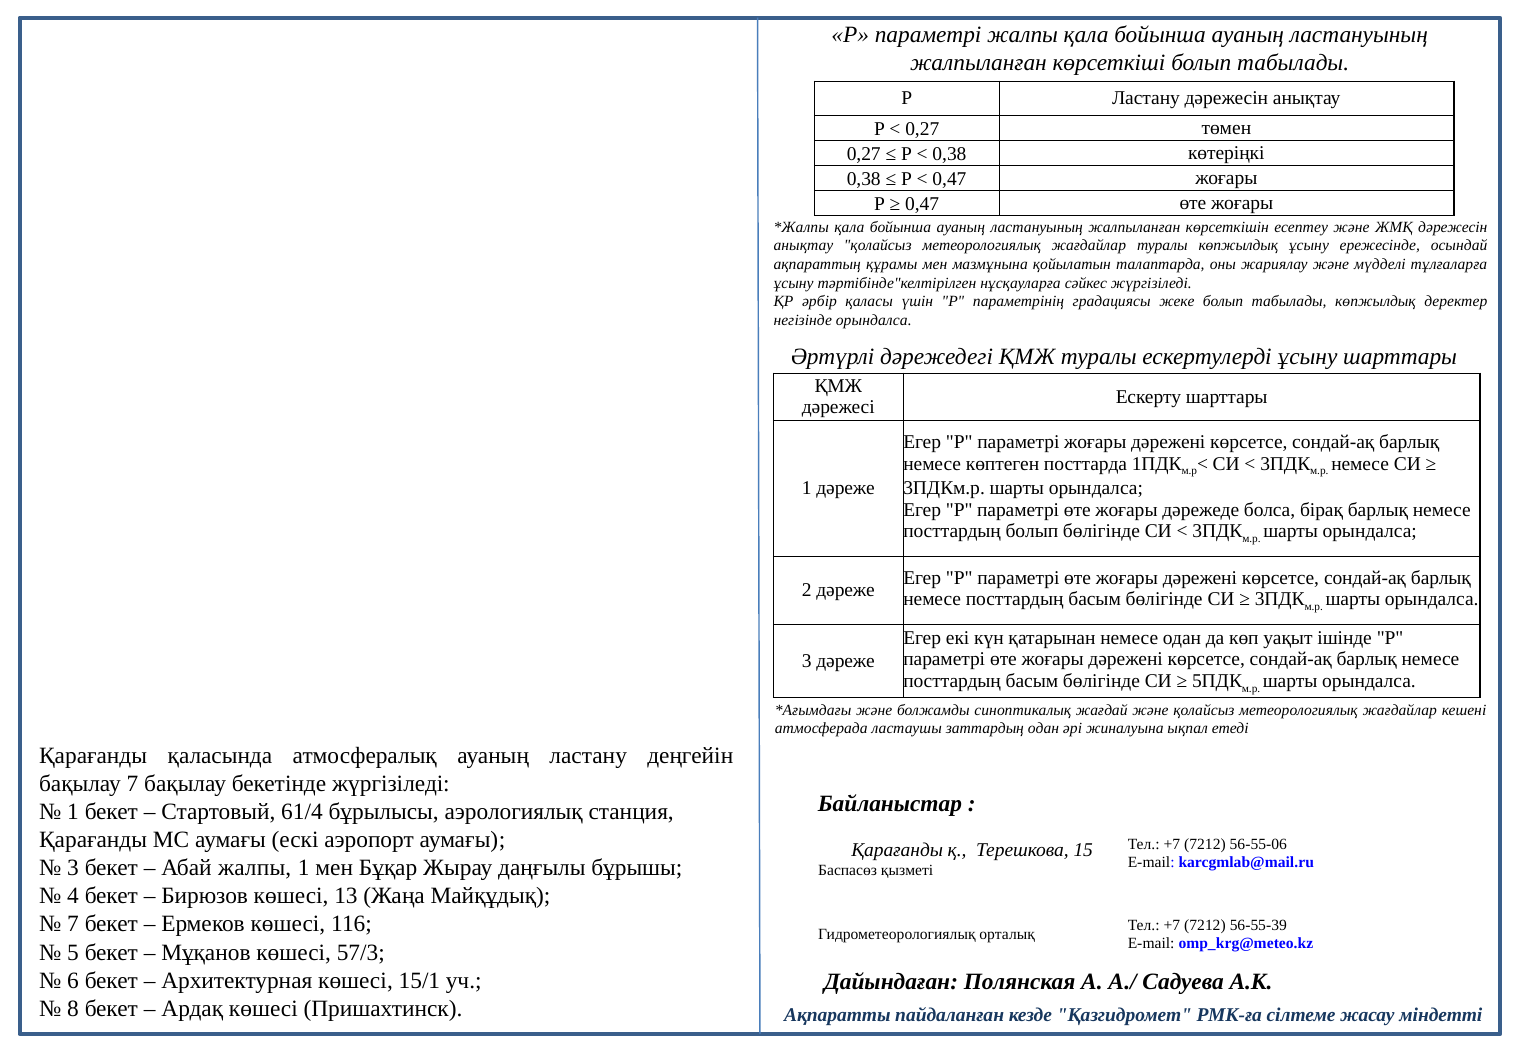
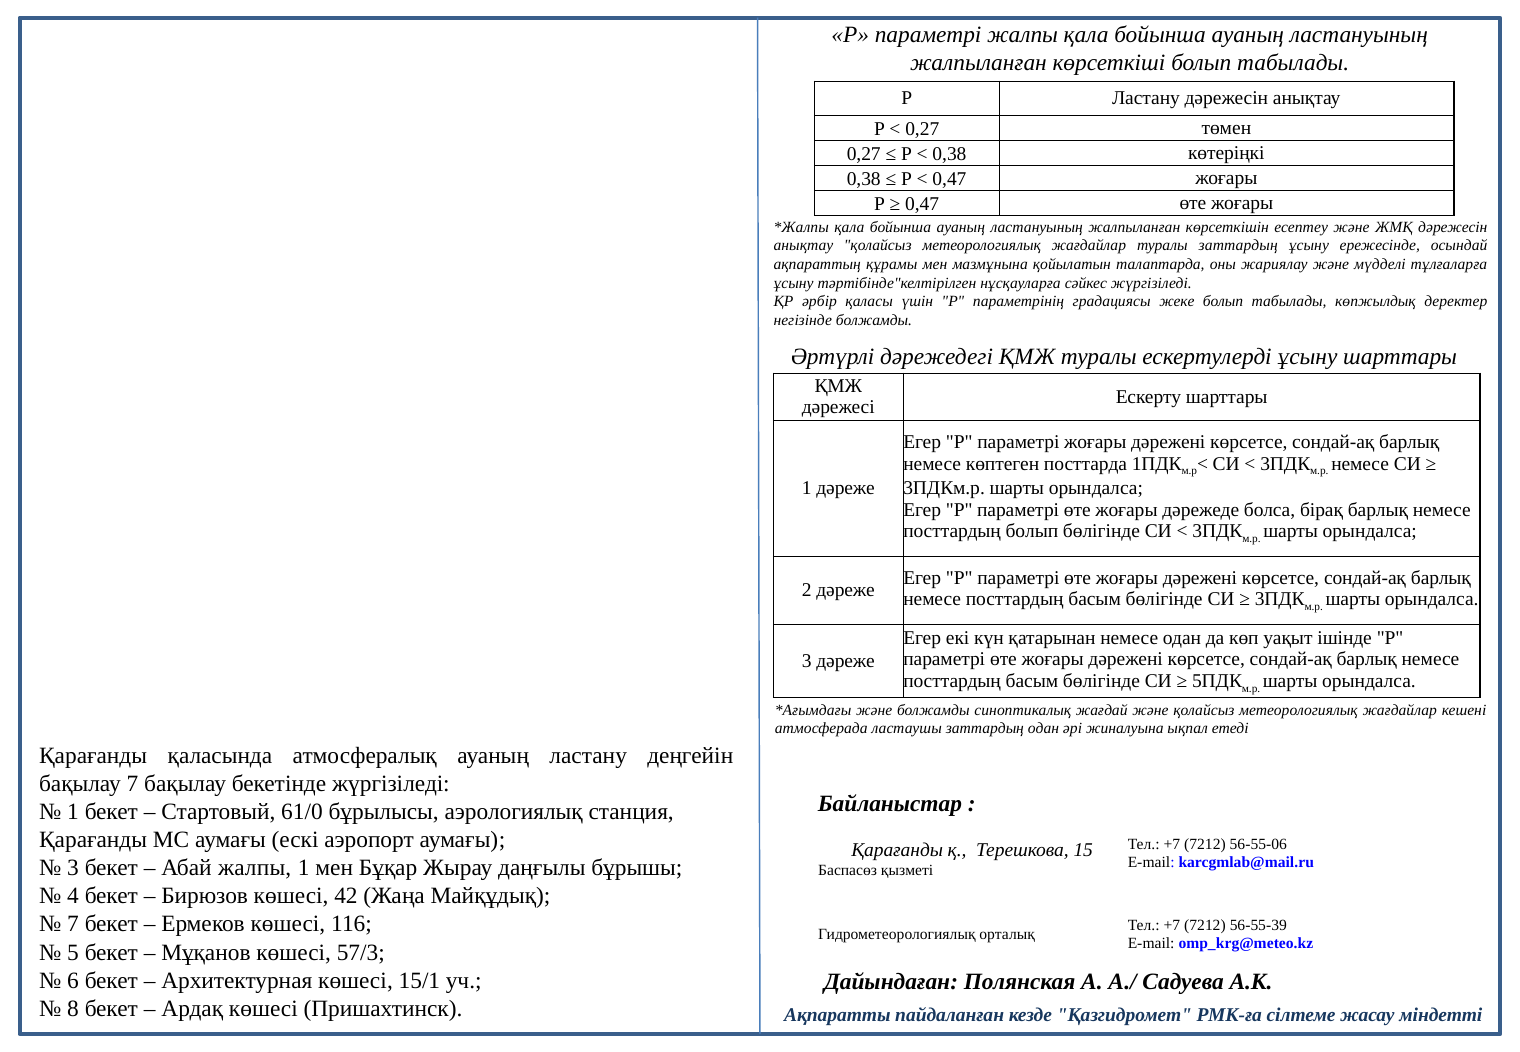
туралы көпжылдық: көпжылдық -> заттардың
негізінде орындалса: орындалса -> болжамды
61/4: 61/4 -> 61/0
13: 13 -> 42
